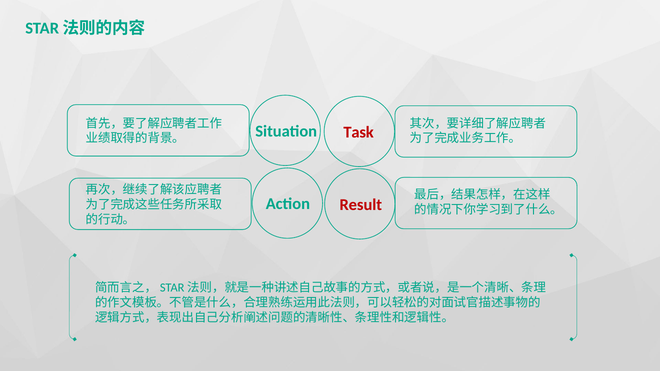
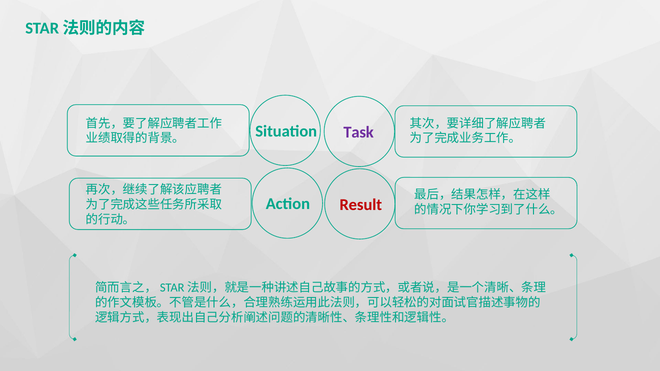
Task colour: red -> purple
